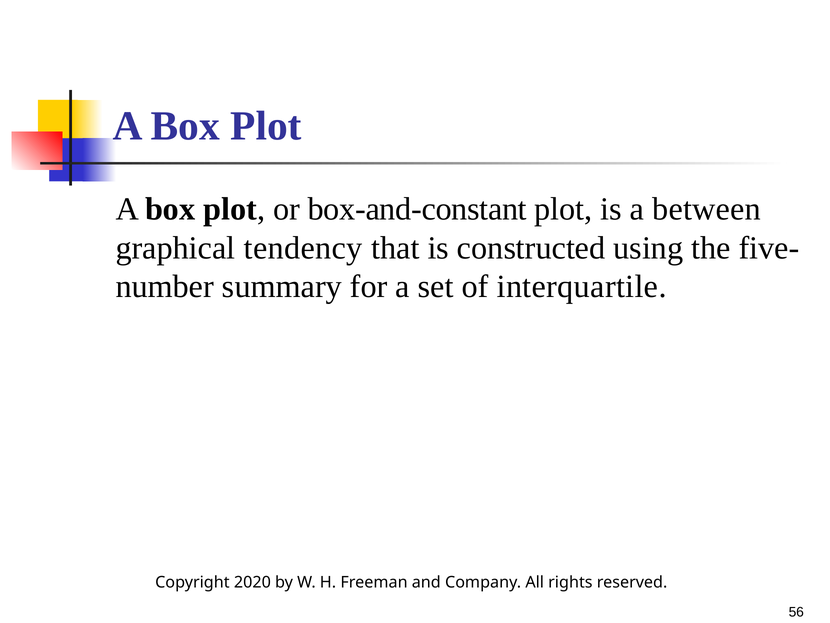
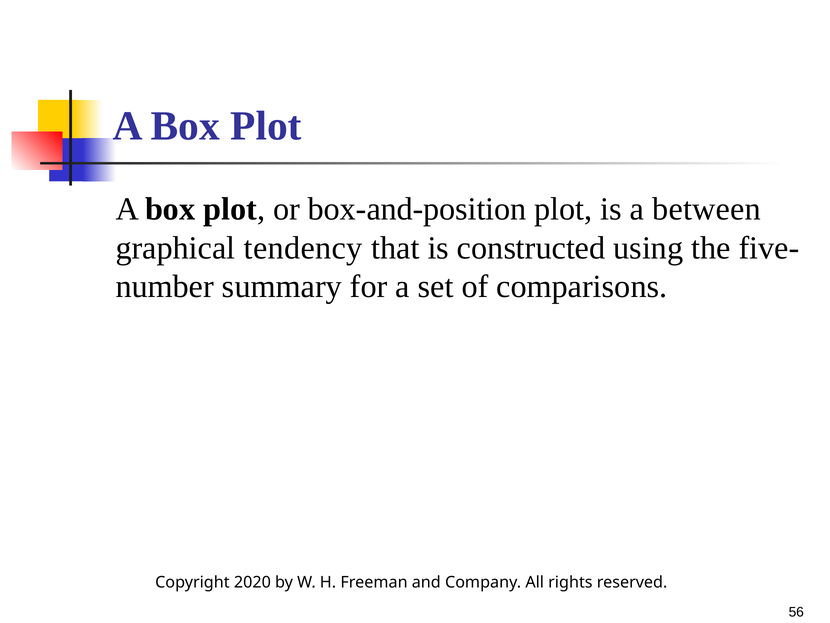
box-and-constant: box-and-constant -> box-and-position
interquartile: interquartile -> comparisons
